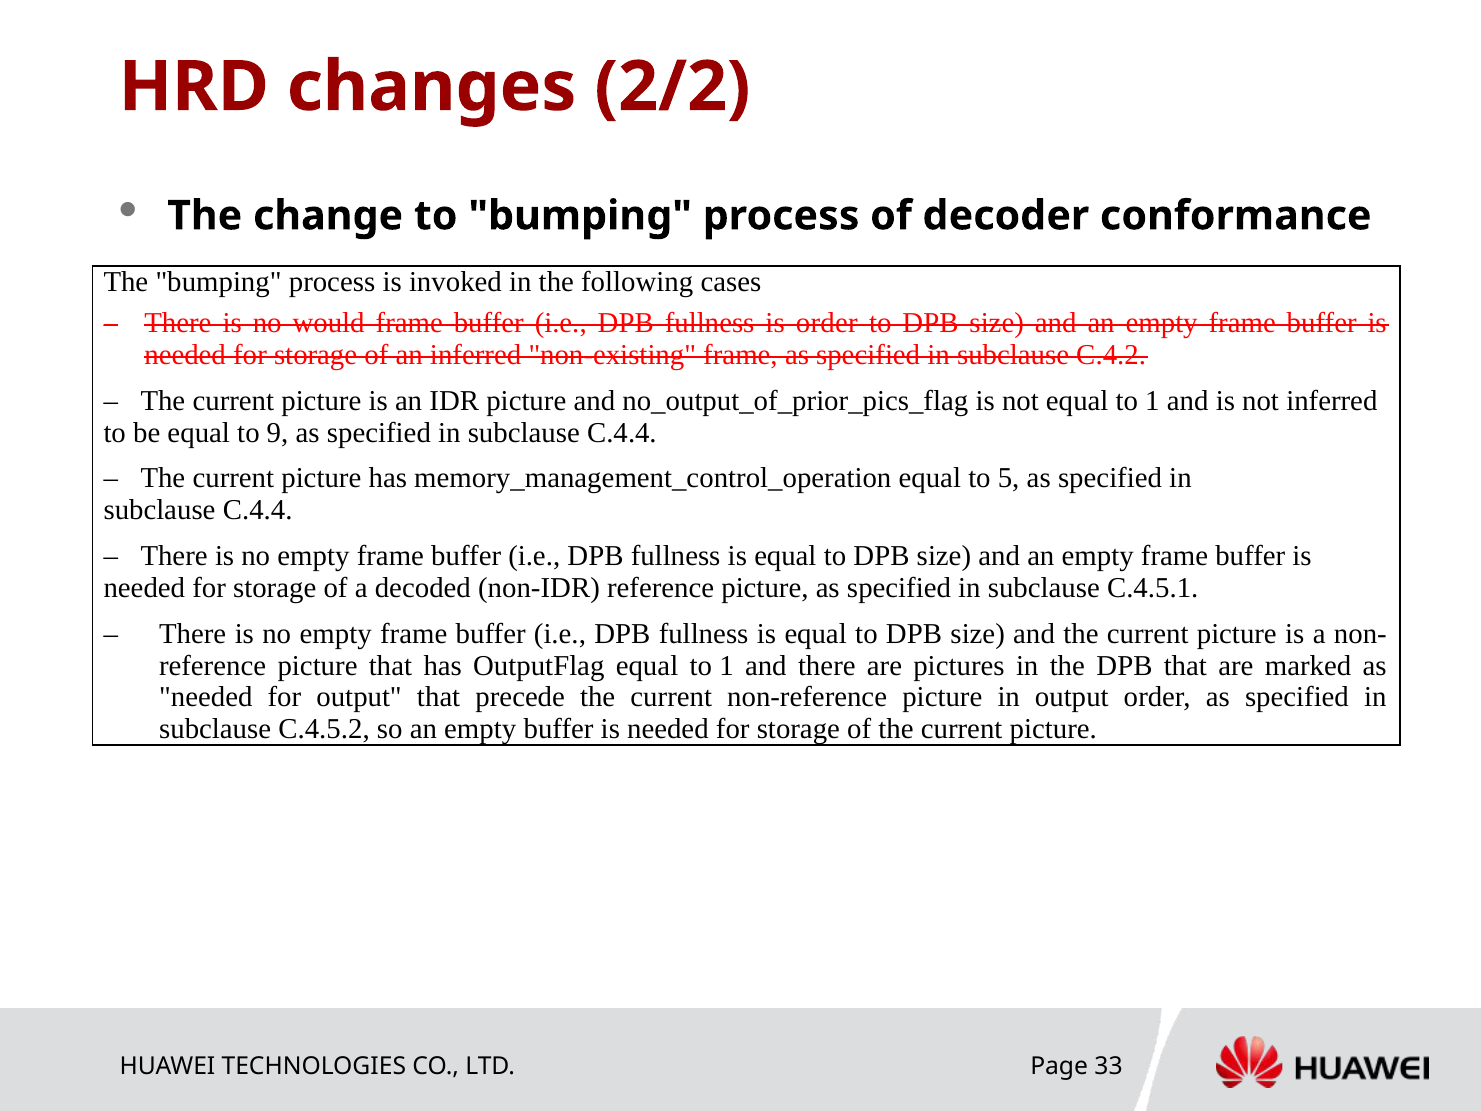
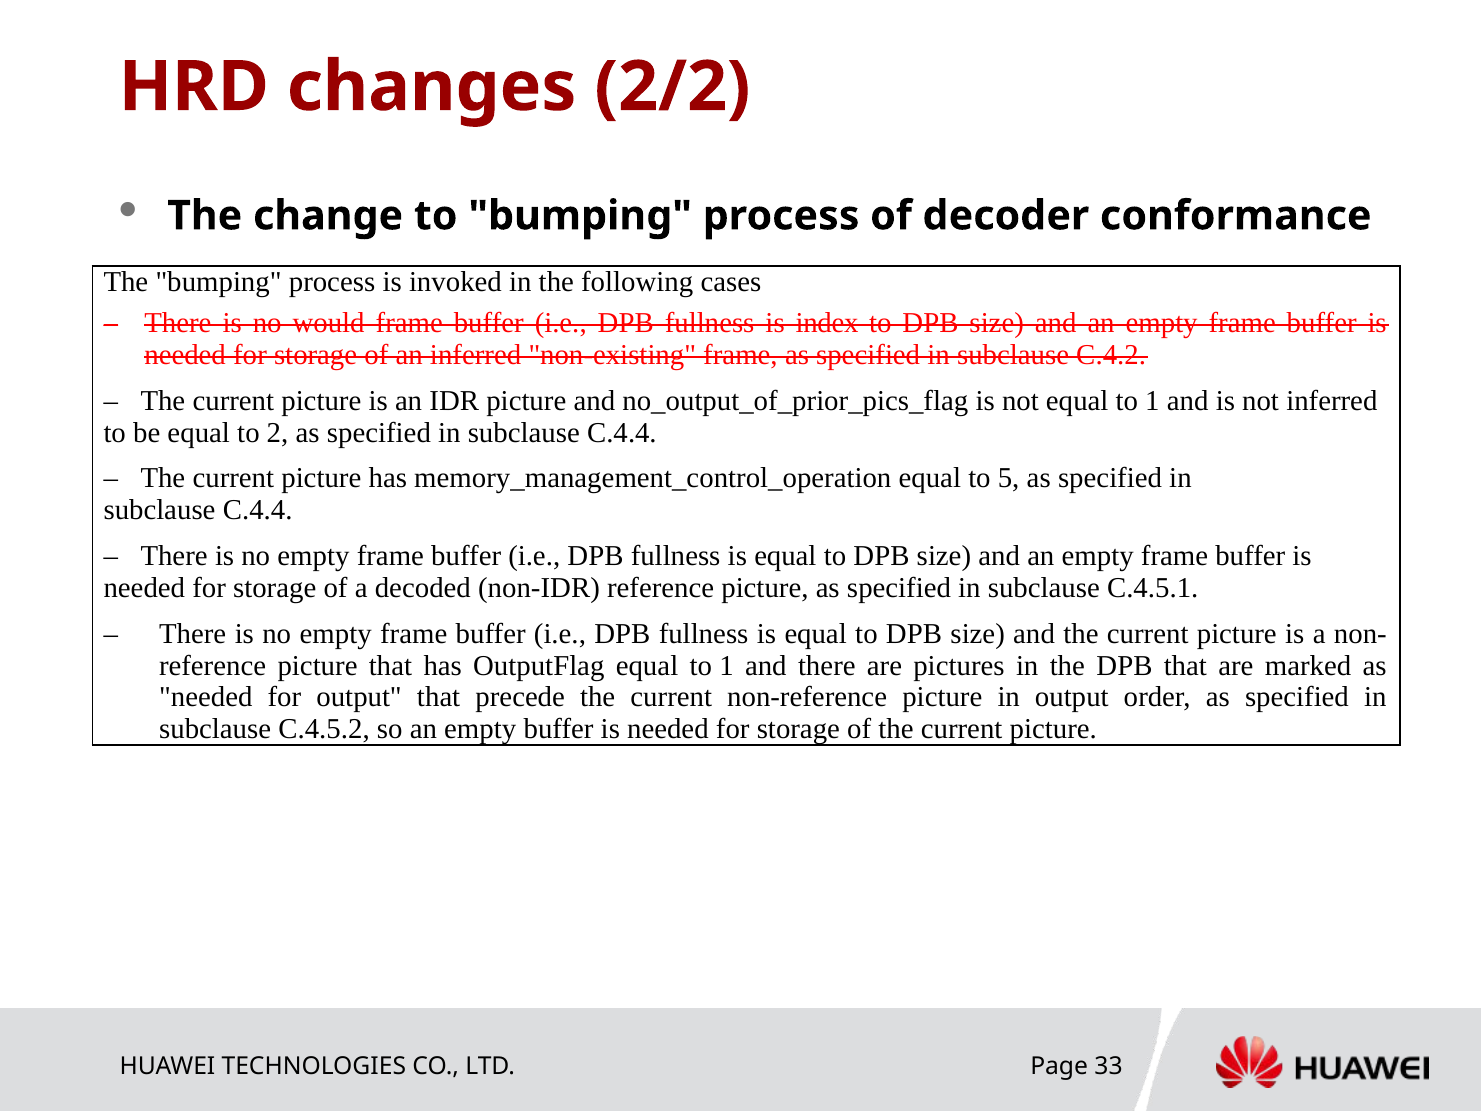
is order: order -> index
9: 9 -> 2
